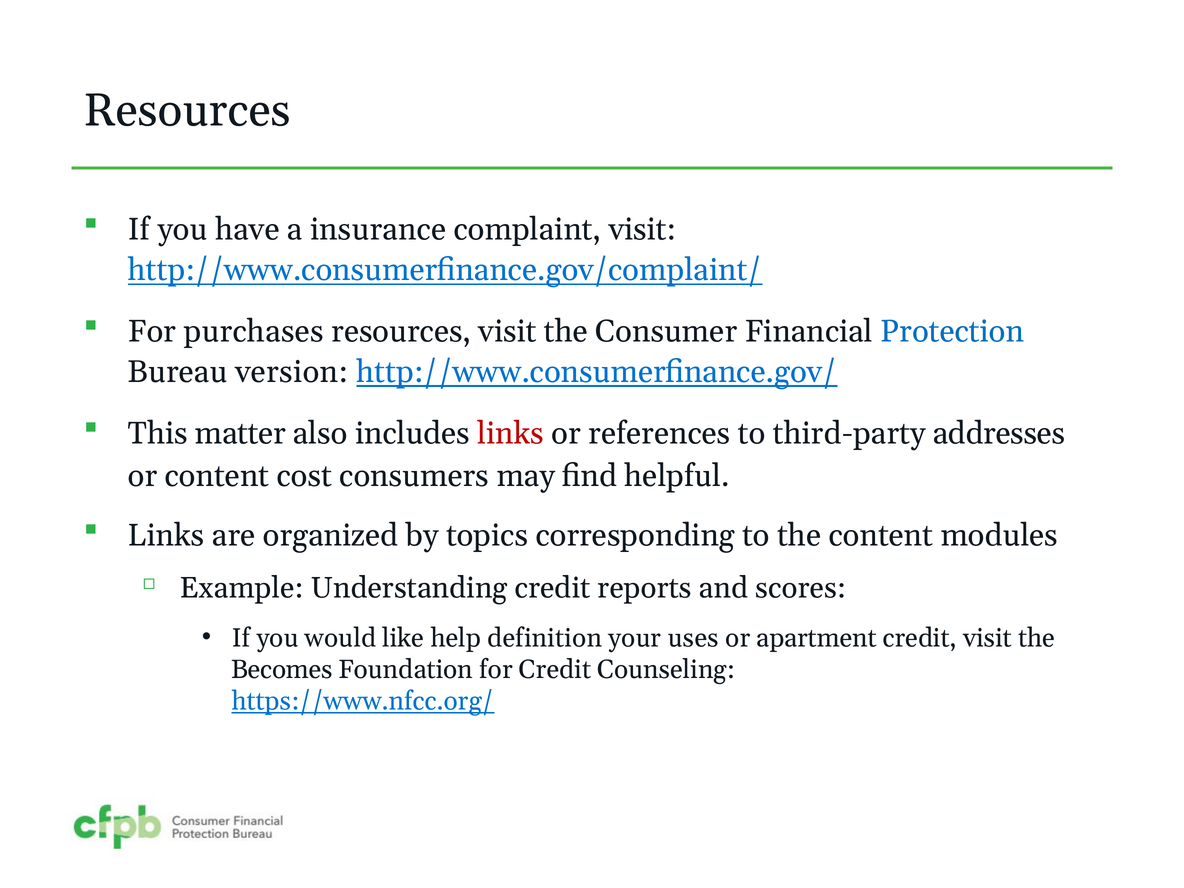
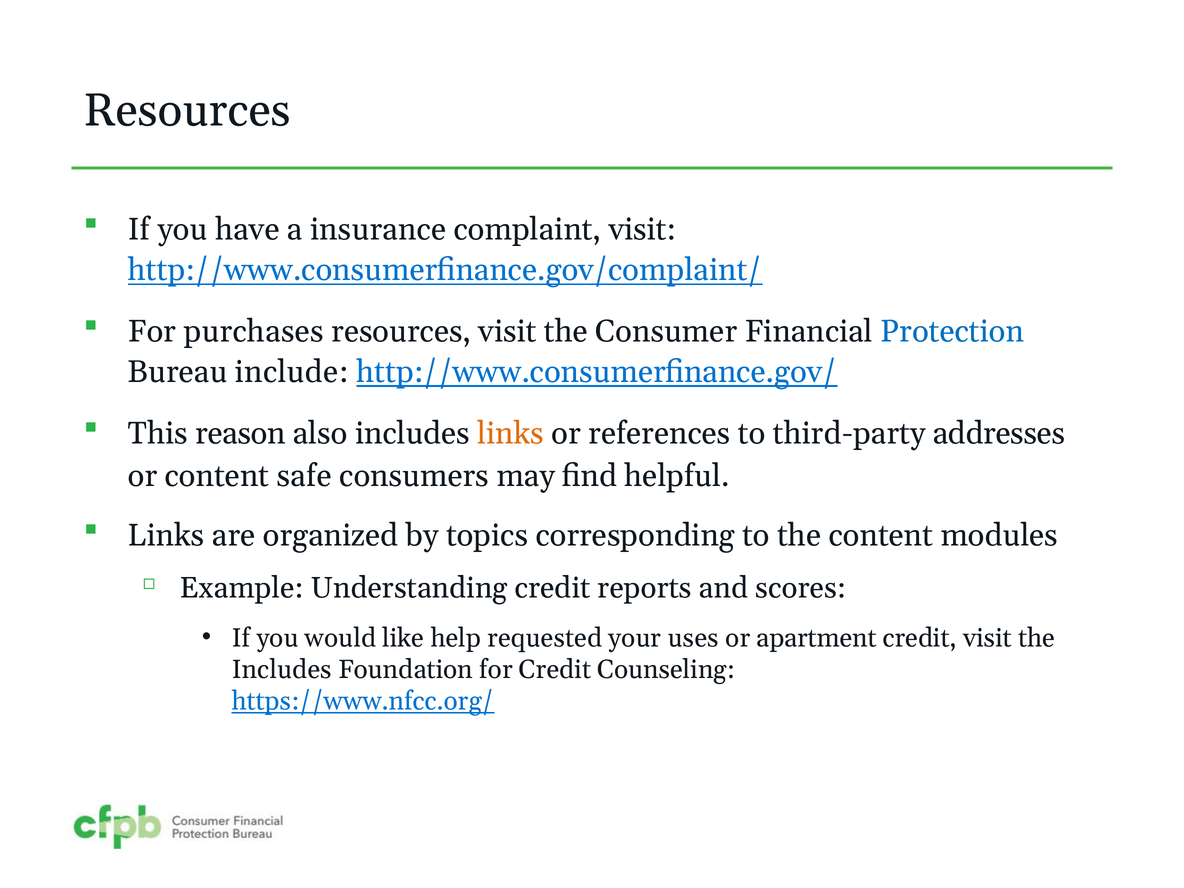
version: version -> include
matter: matter -> reason
links at (511, 433) colour: red -> orange
cost: cost -> safe
definition: definition -> requested
Becomes at (282, 669): Becomes -> Includes
